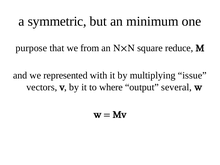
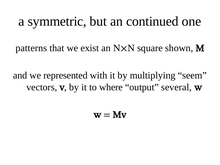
minimum: minimum -> continued
purpose: purpose -> patterns
from: from -> exist
reduce: reduce -> shown
issue: issue -> seem
